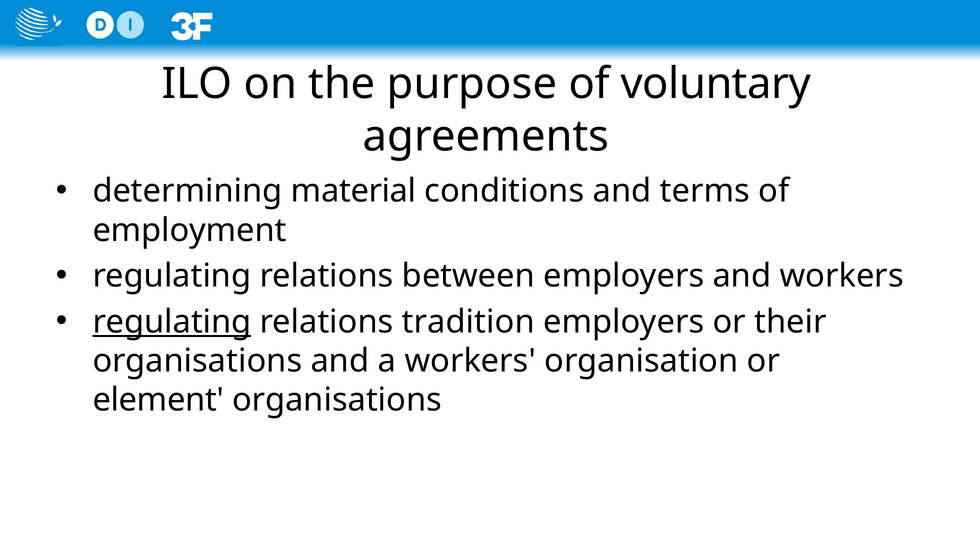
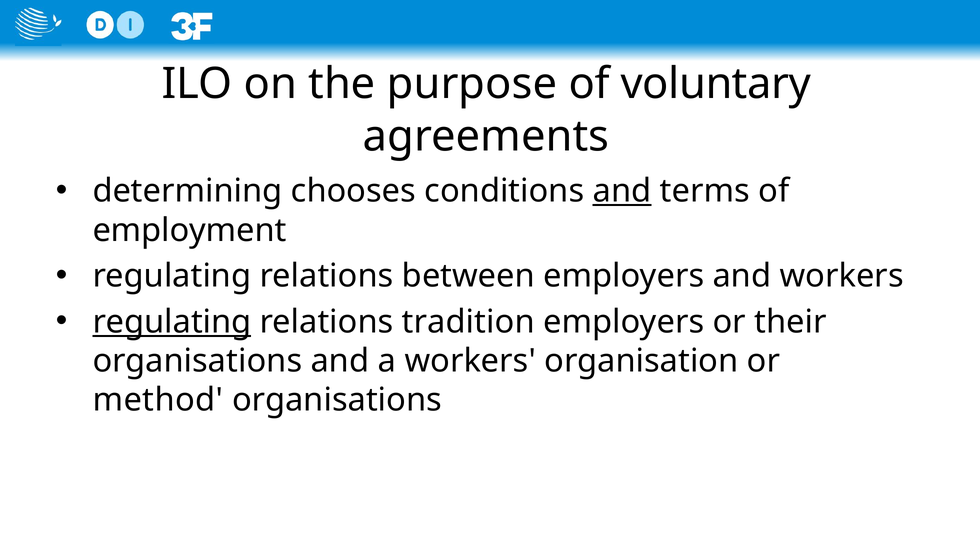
material: material -> chooses
and at (622, 191) underline: none -> present
element: element -> method
